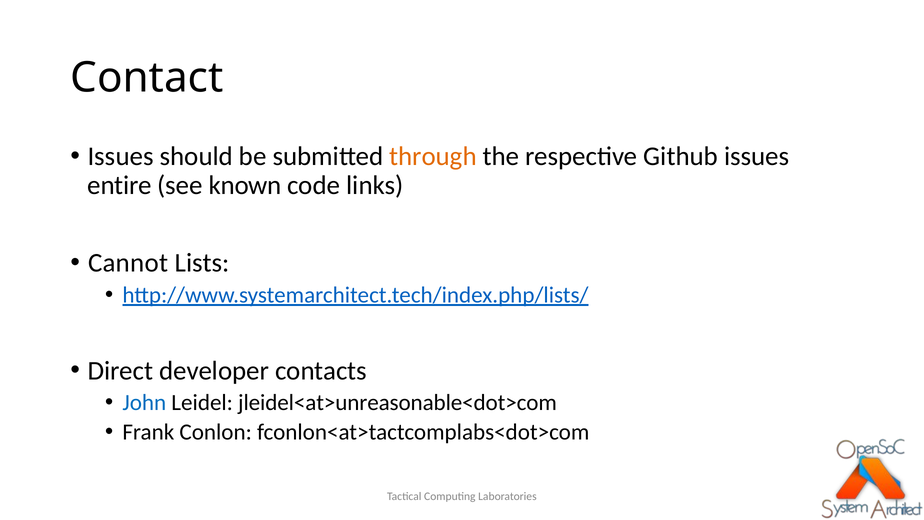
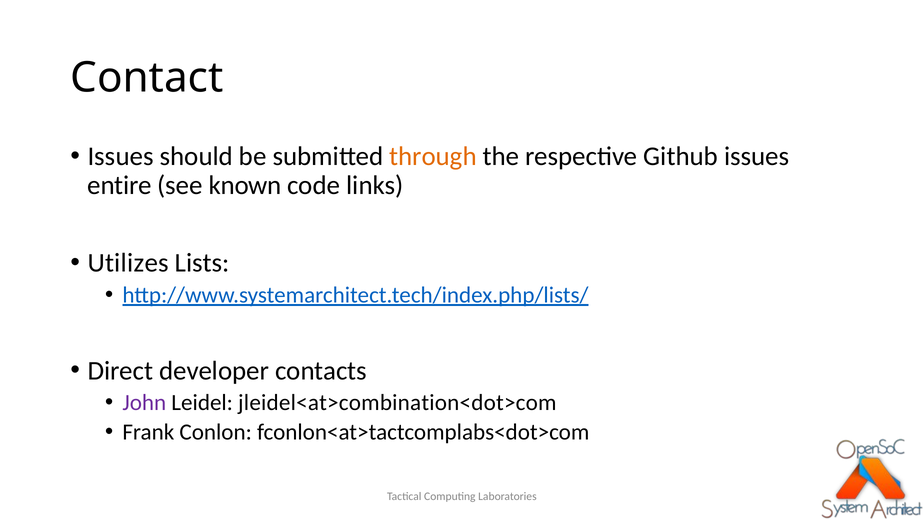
Cannot: Cannot -> Utilizes
John colour: blue -> purple
jleidel<at>unreasonable<dot>com: jleidel<at>unreasonable<dot>com -> jleidel<at>combination<dot>com
